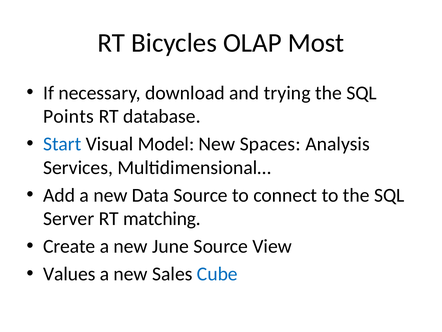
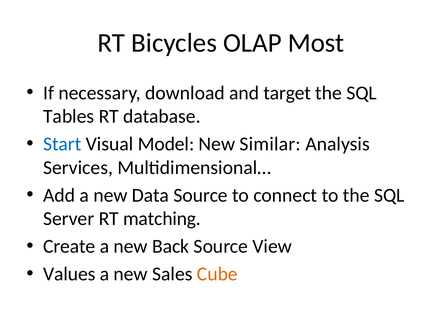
trying: trying -> target
Points: Points -> Tables
Spaces: Spaces -> Similar
June: June -> Back
Cube colour: blue -> orange
